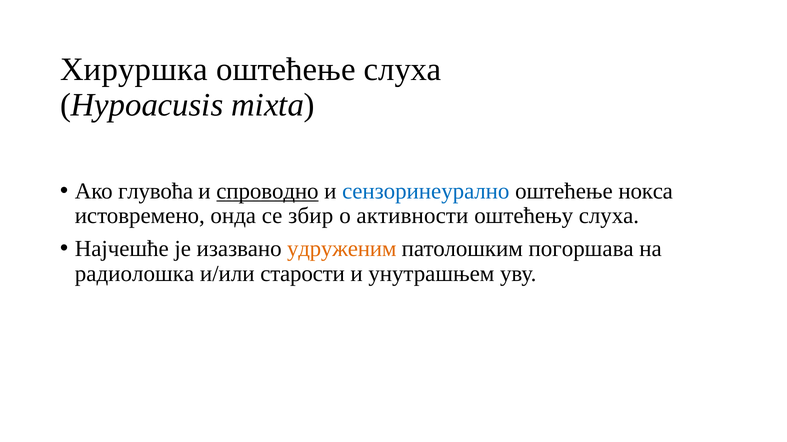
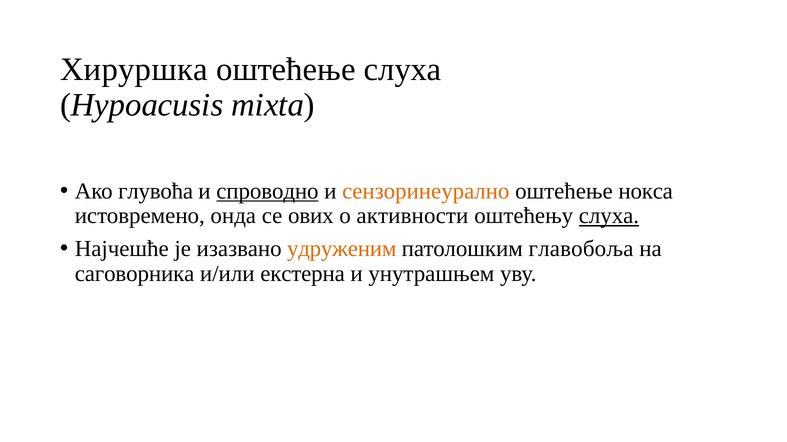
сензоринеурално colour: blue -> orange
збир: збир -> ових
слуха at (609, 216) underline: none -> present
погоршава: погоршава -> главобоља
радиолошка: радиолошка -> саговорника
старости: старости -> екстерна
